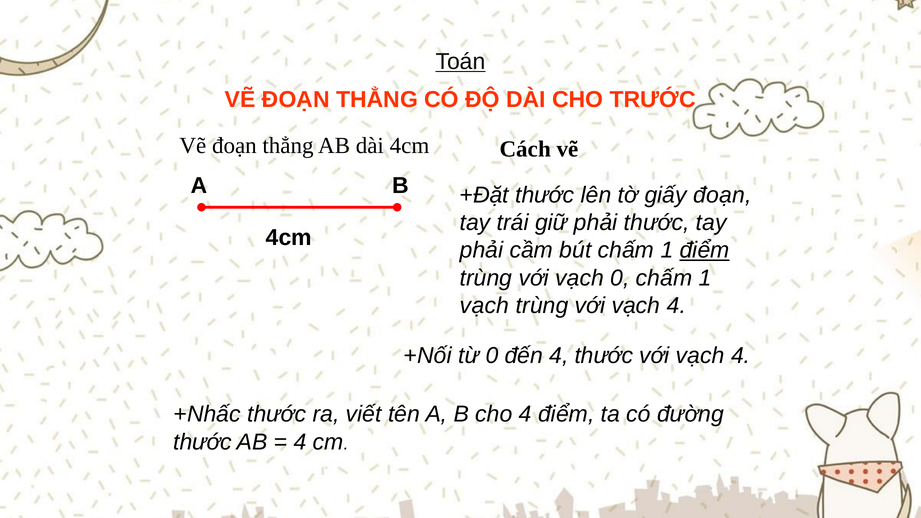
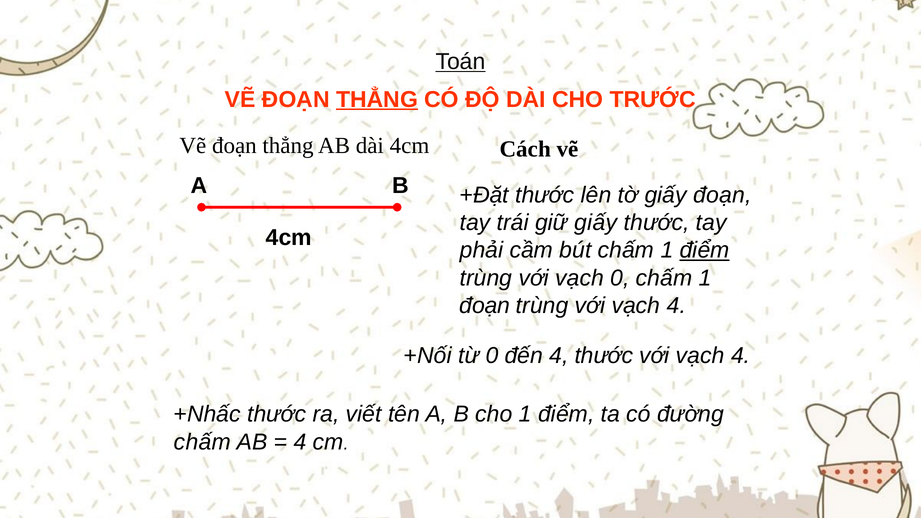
THẲNG at (377, 99) underline: none -> present
giữ phải: phải -> giấy
vạch at (485, 306): vạch -> đoạn
cho 4: 4 -> 1
thước at (203, 442): thước -> chấm
